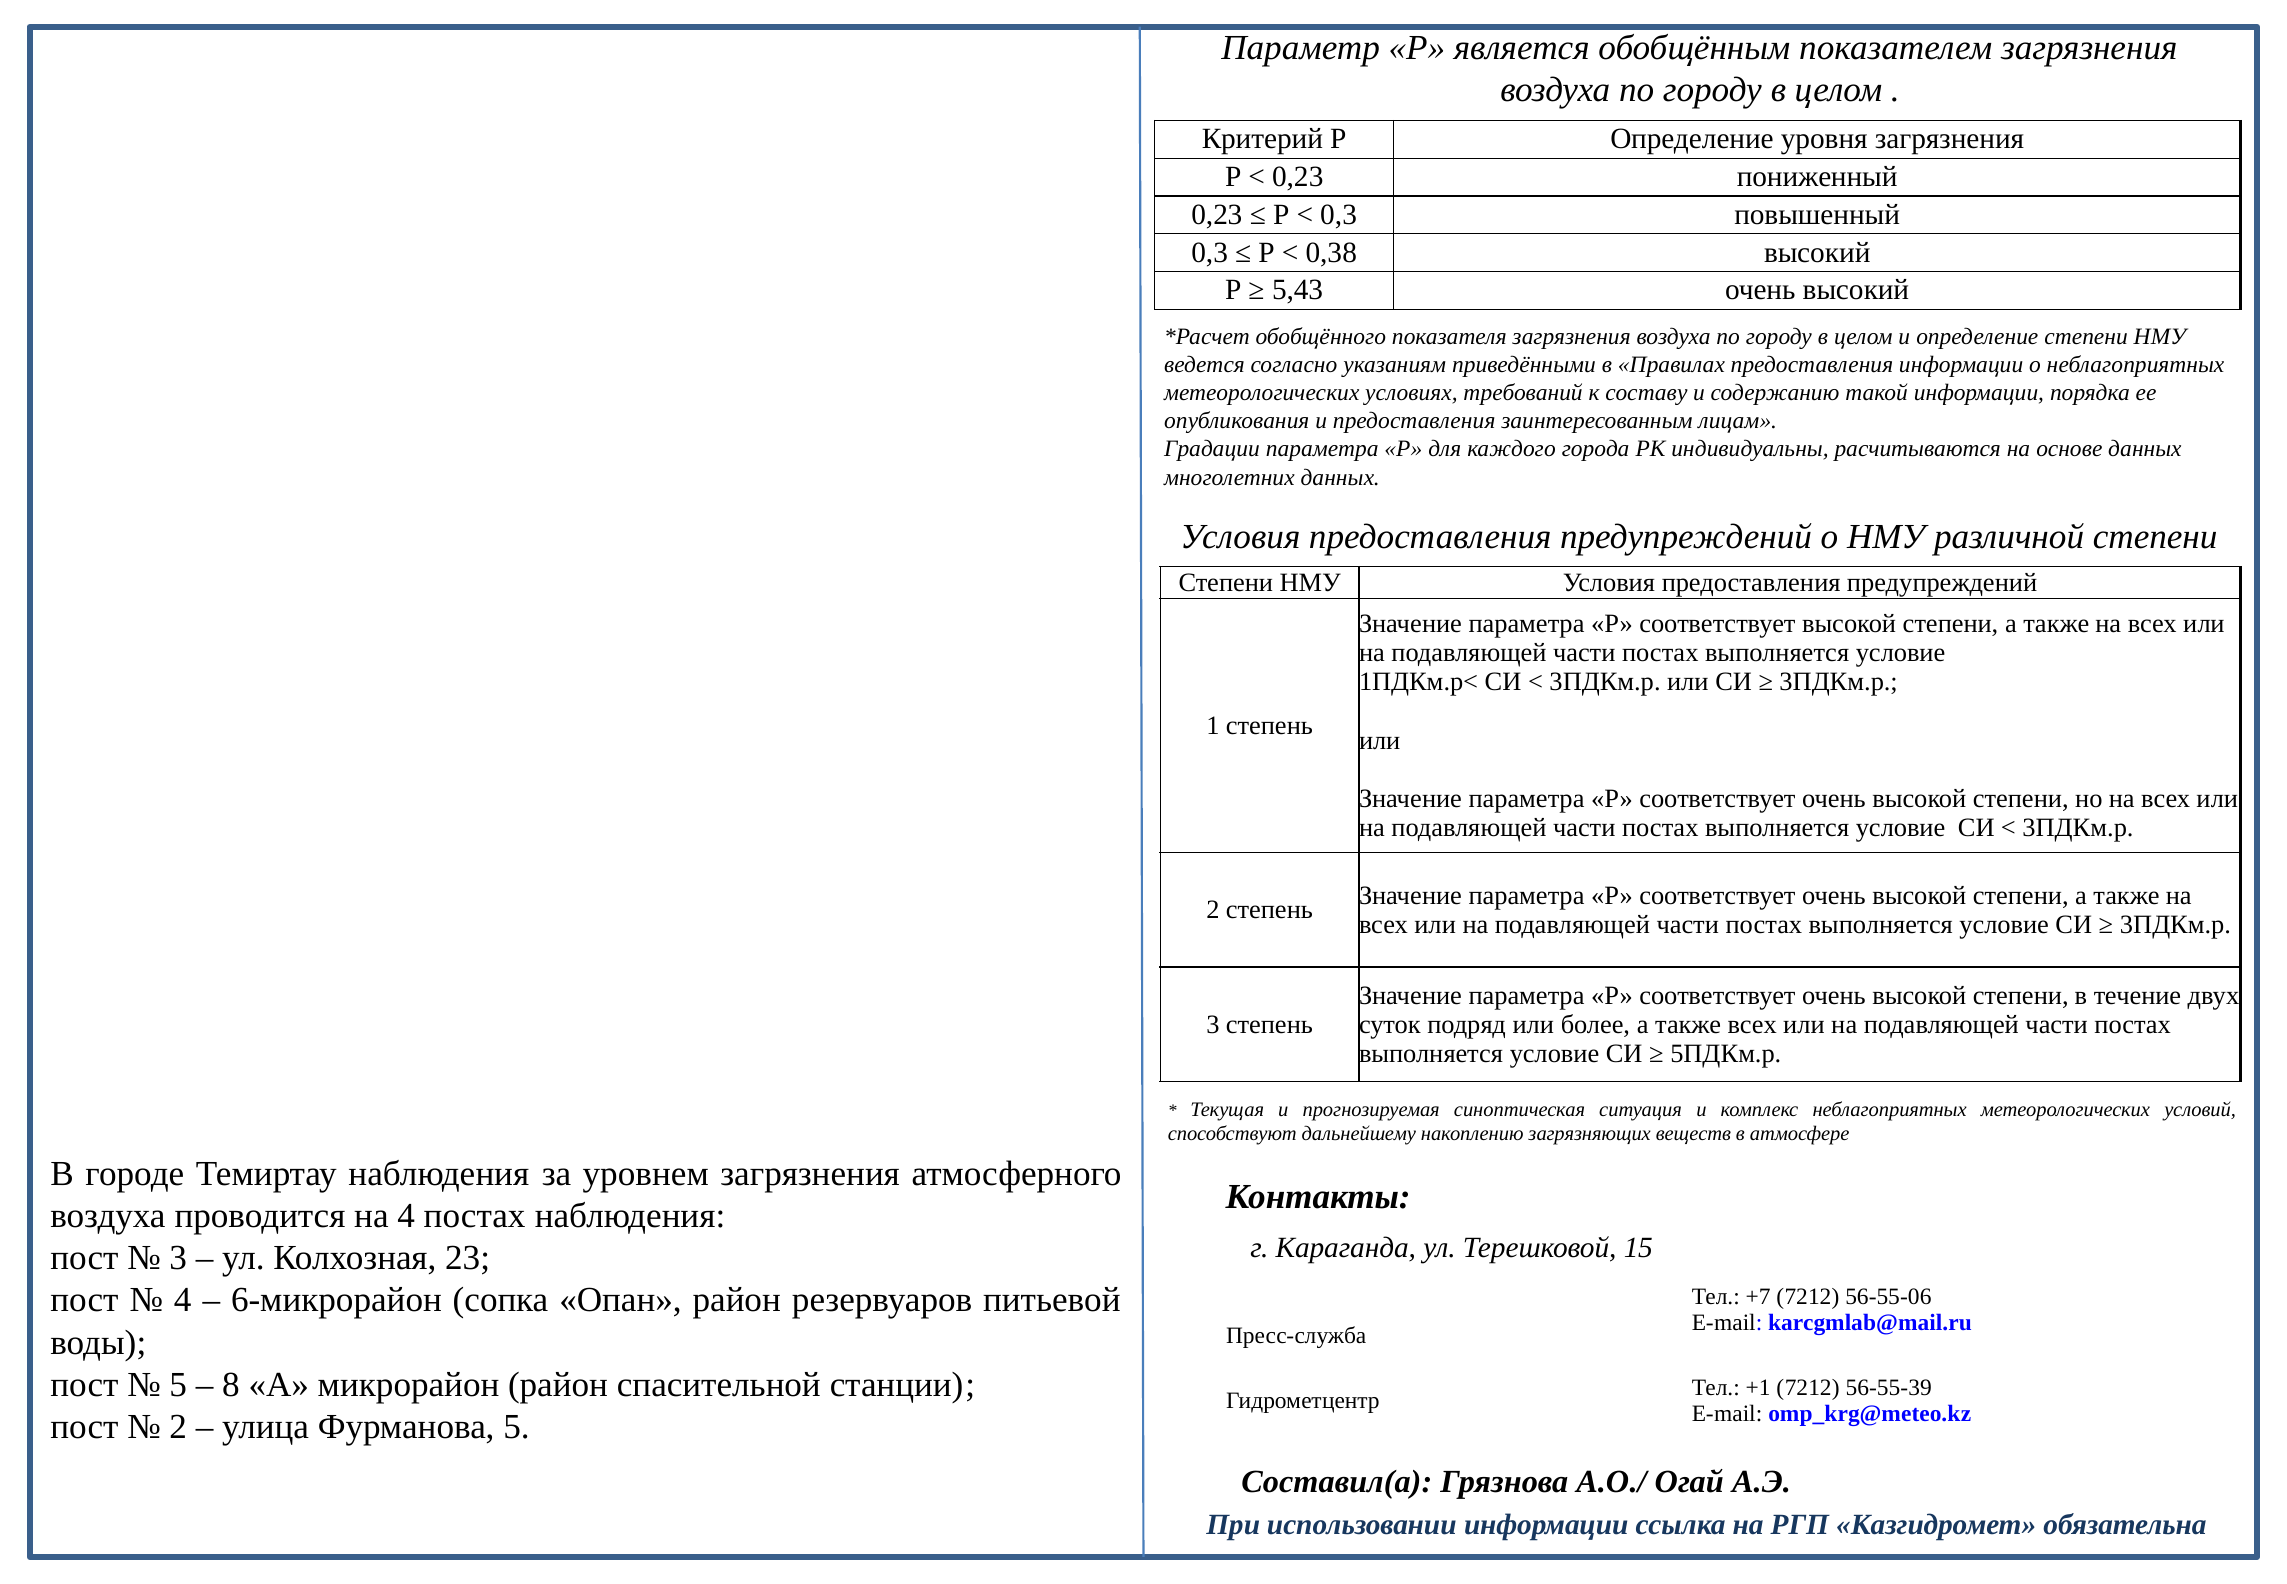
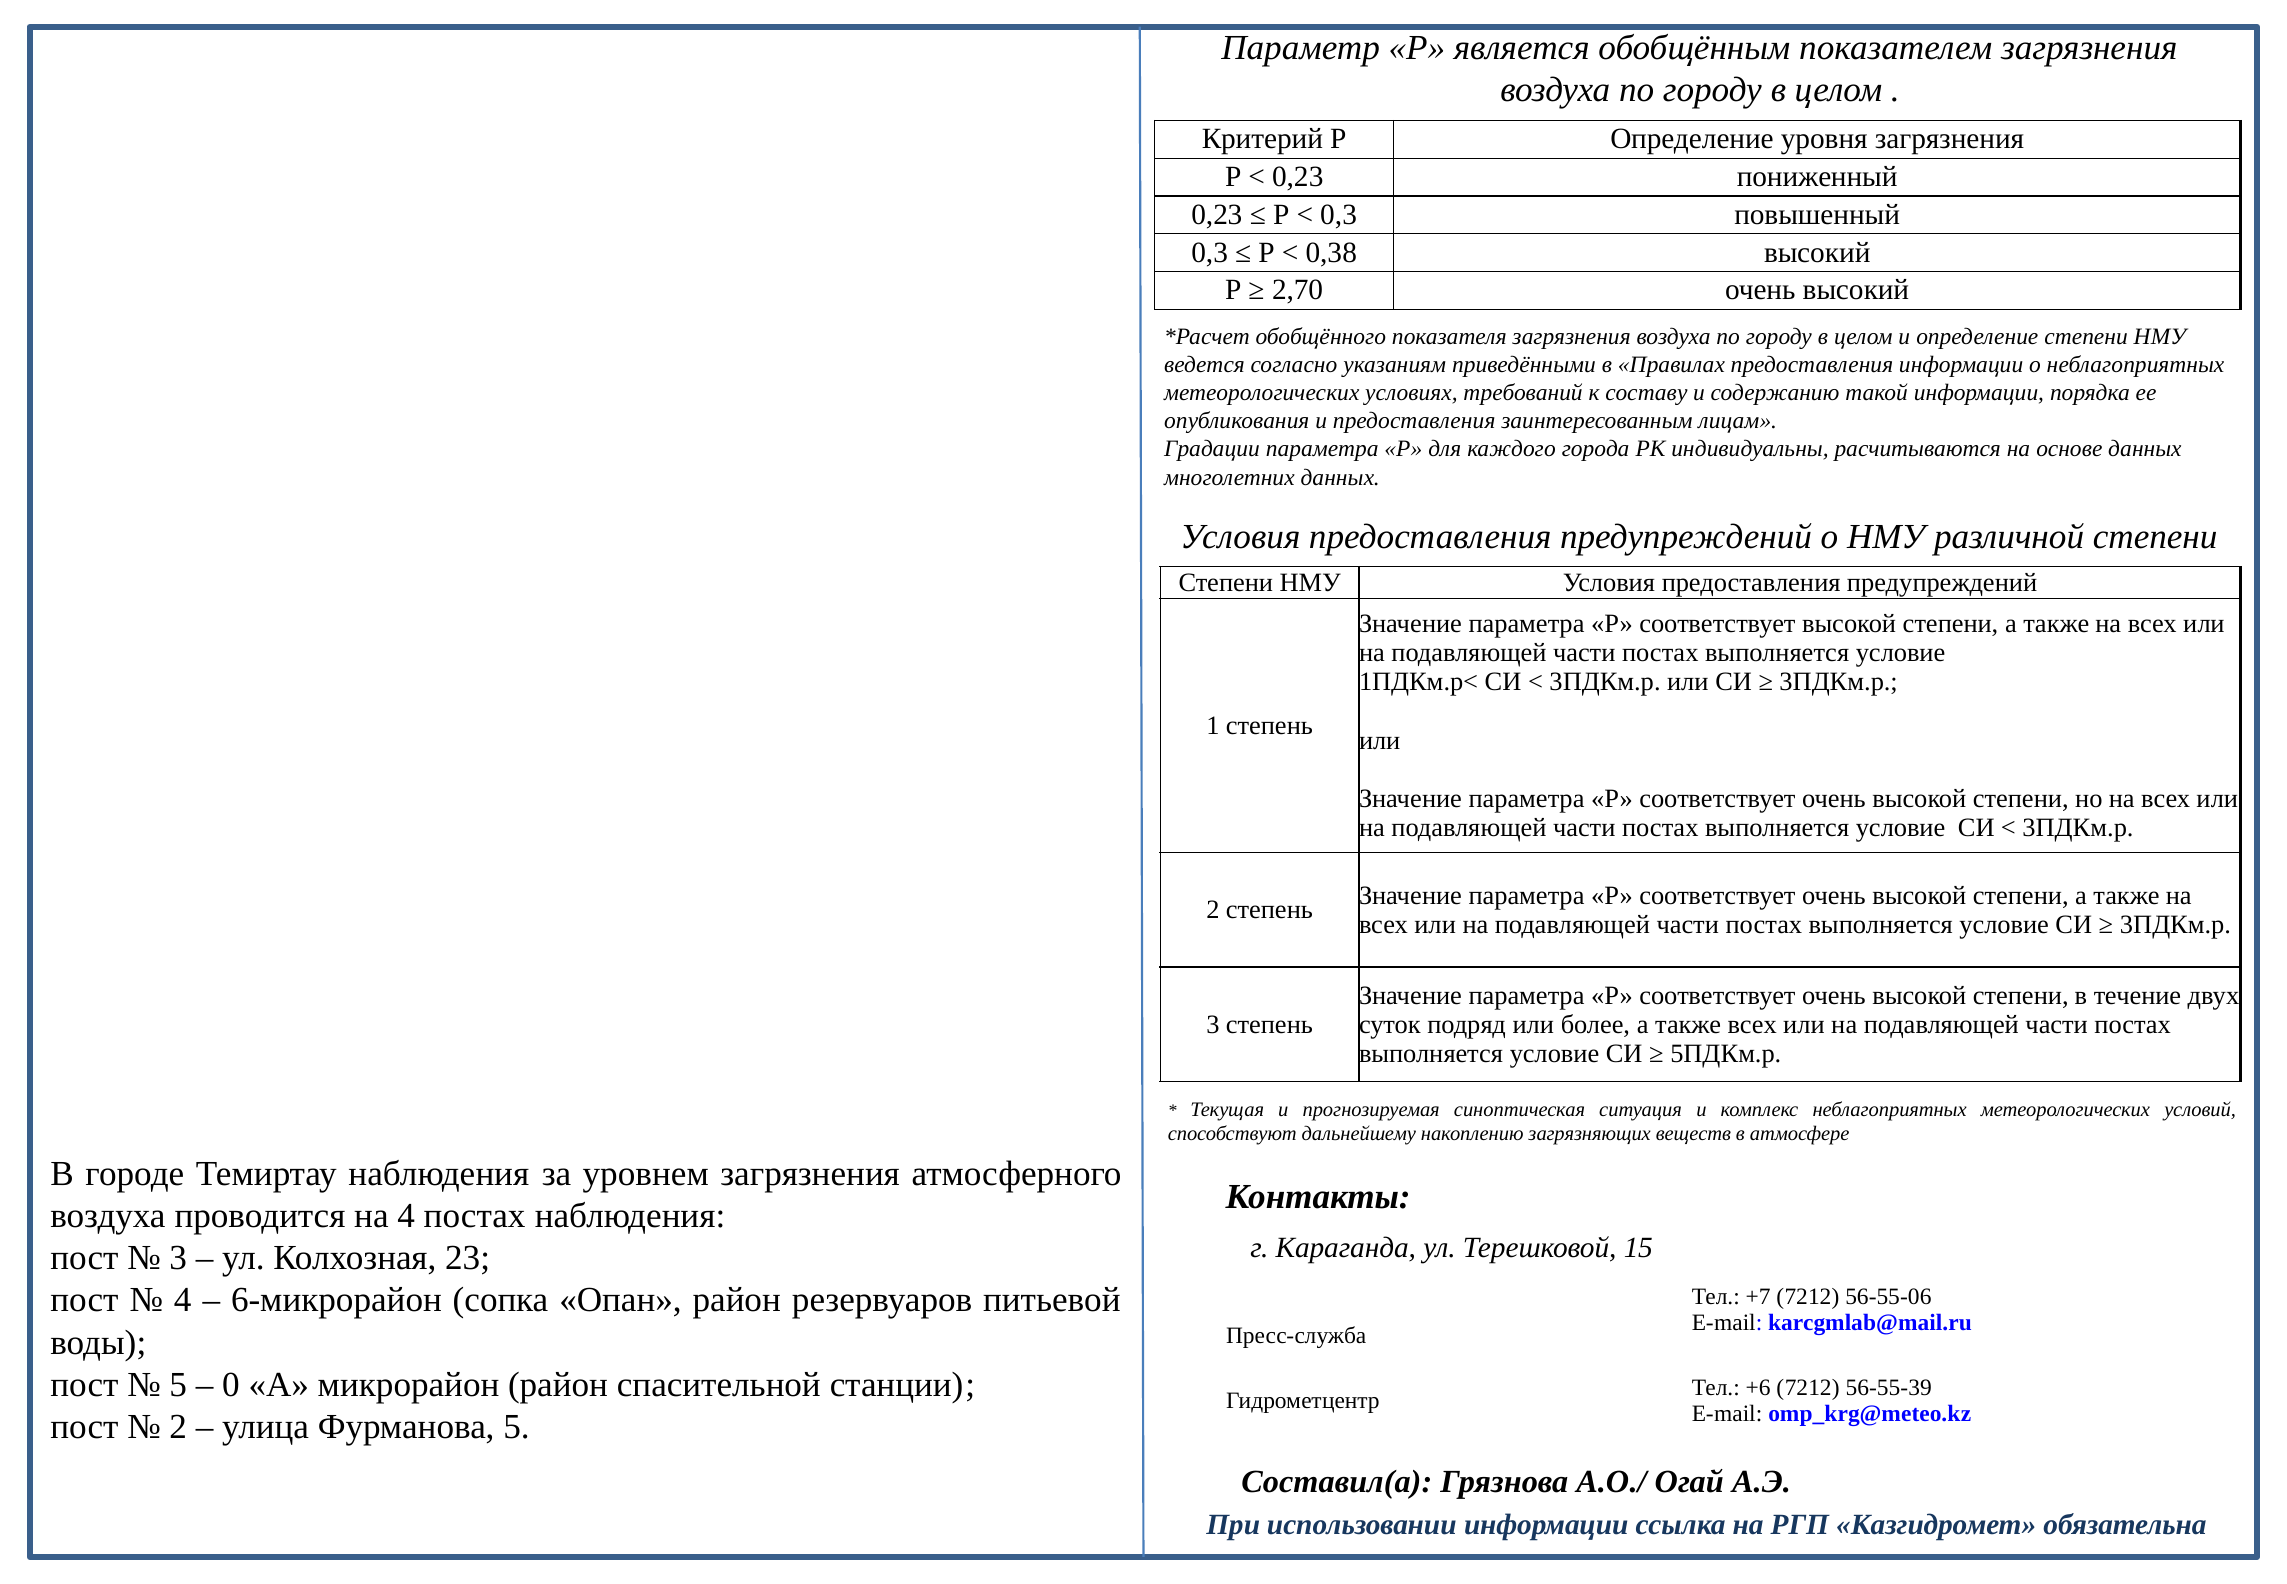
5,43: 5,43 -> 2,70
8: 8 -> 0
+1: +1 -> +6
